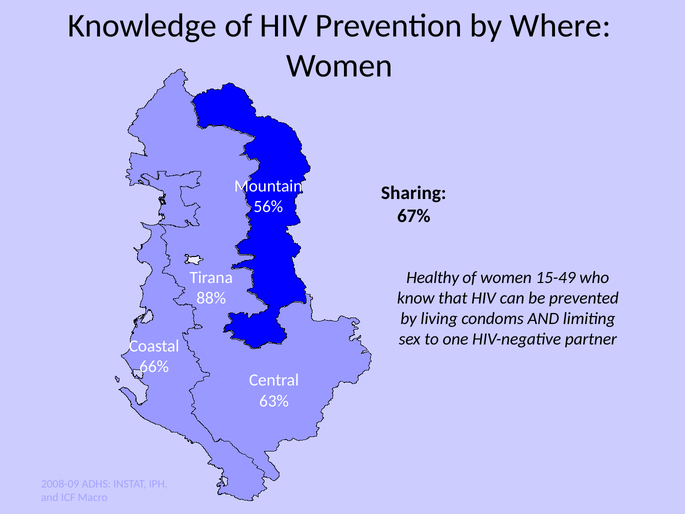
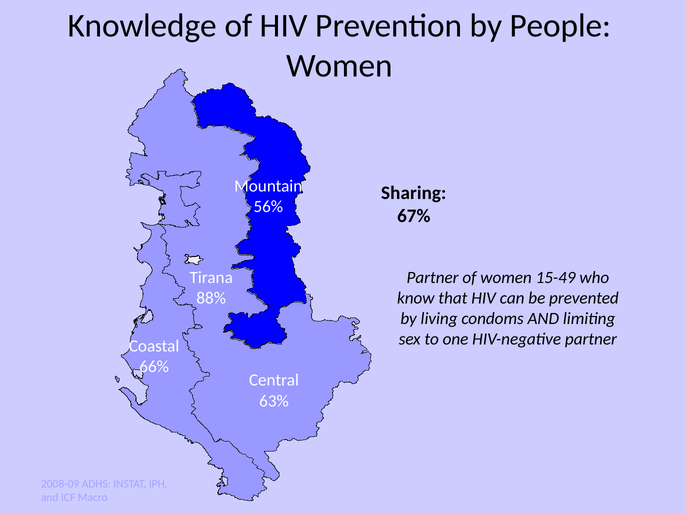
Where: Where -> People
Healthy at (433, 277): Healthy -> Partner
